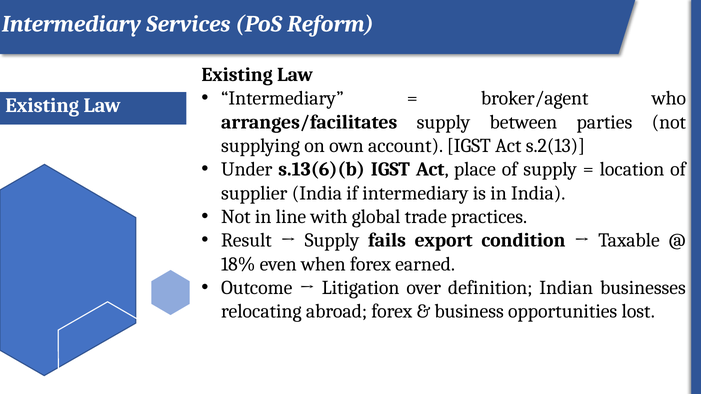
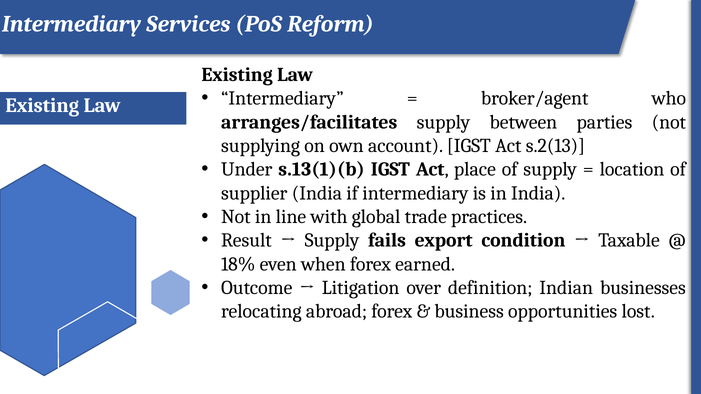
s.13(6)(b: s.13(6)(b -> s.13(1)(b
